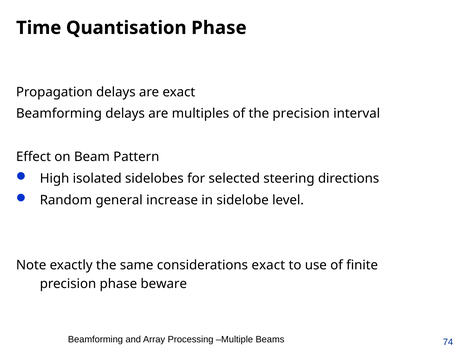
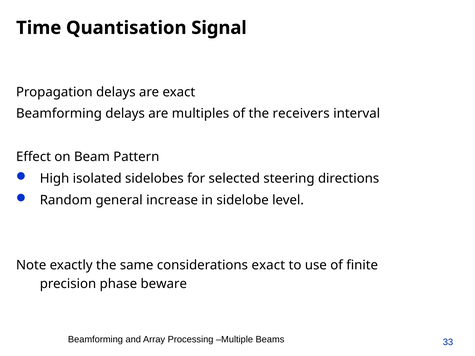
Quantisation Phase: Phase -> Signal
the precision: precision -> receivers
74: 74 -> 33
